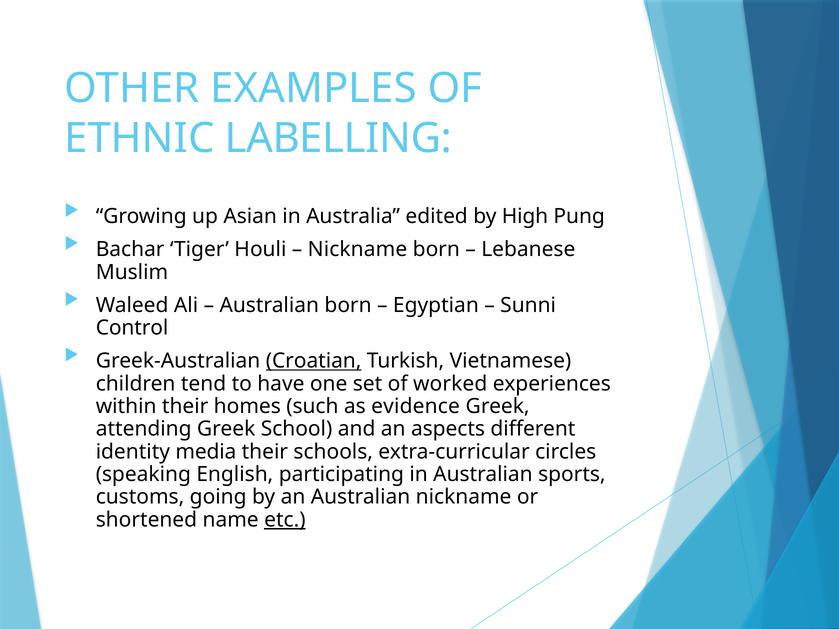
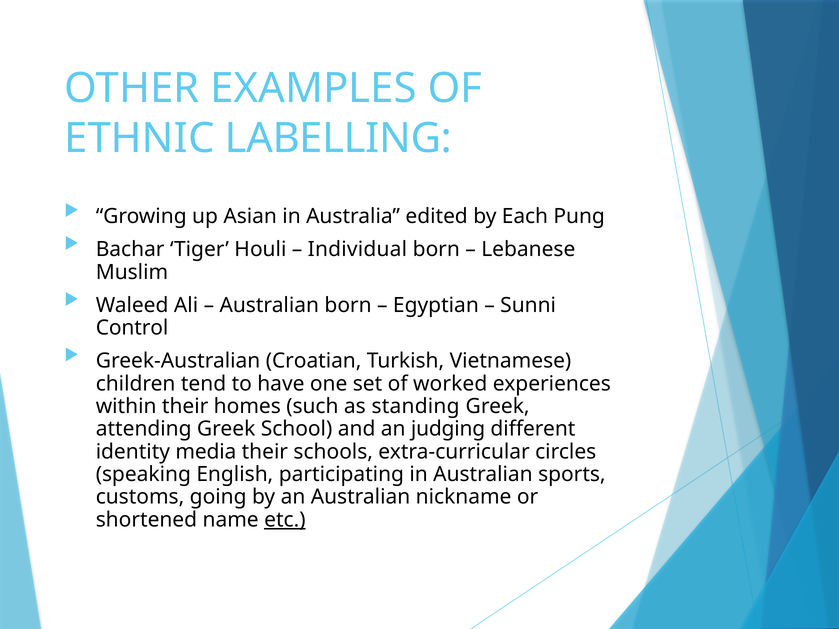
High: High -> Each
Nickname at (357, 250): Nickname -> Individual
Croatian underline: present -> none
evidence: evidence -> standing
aspects: aspects -> judging
